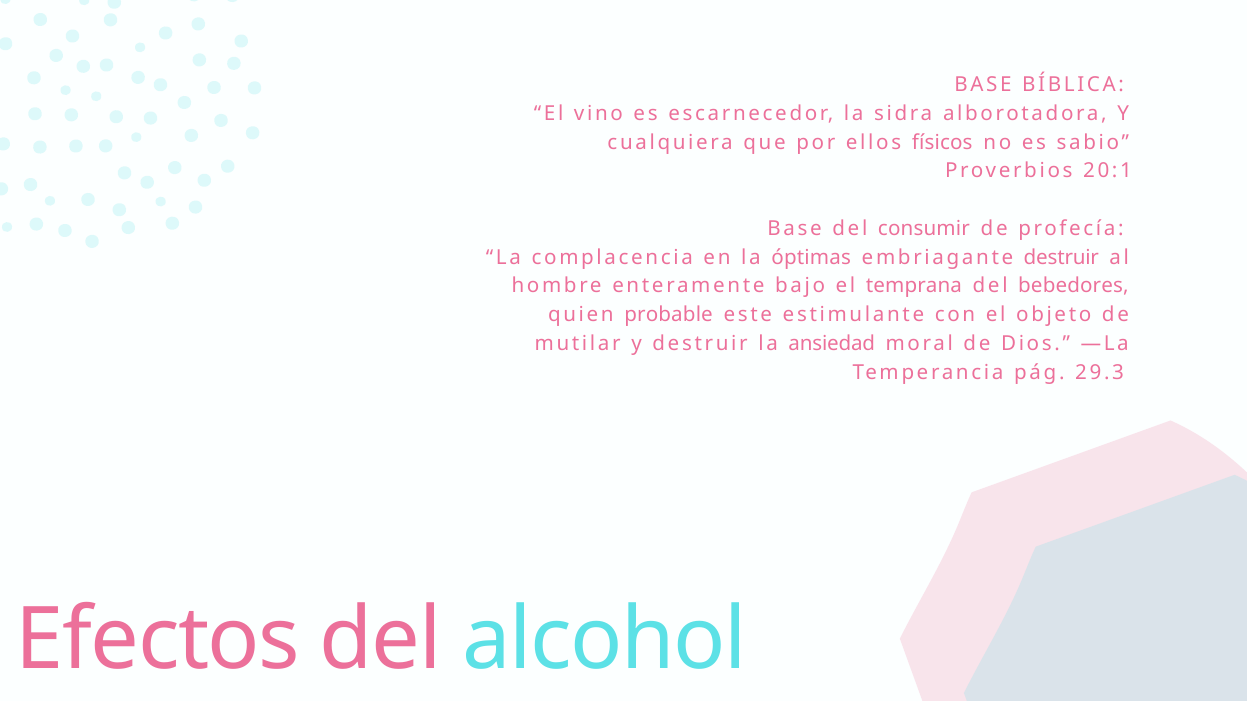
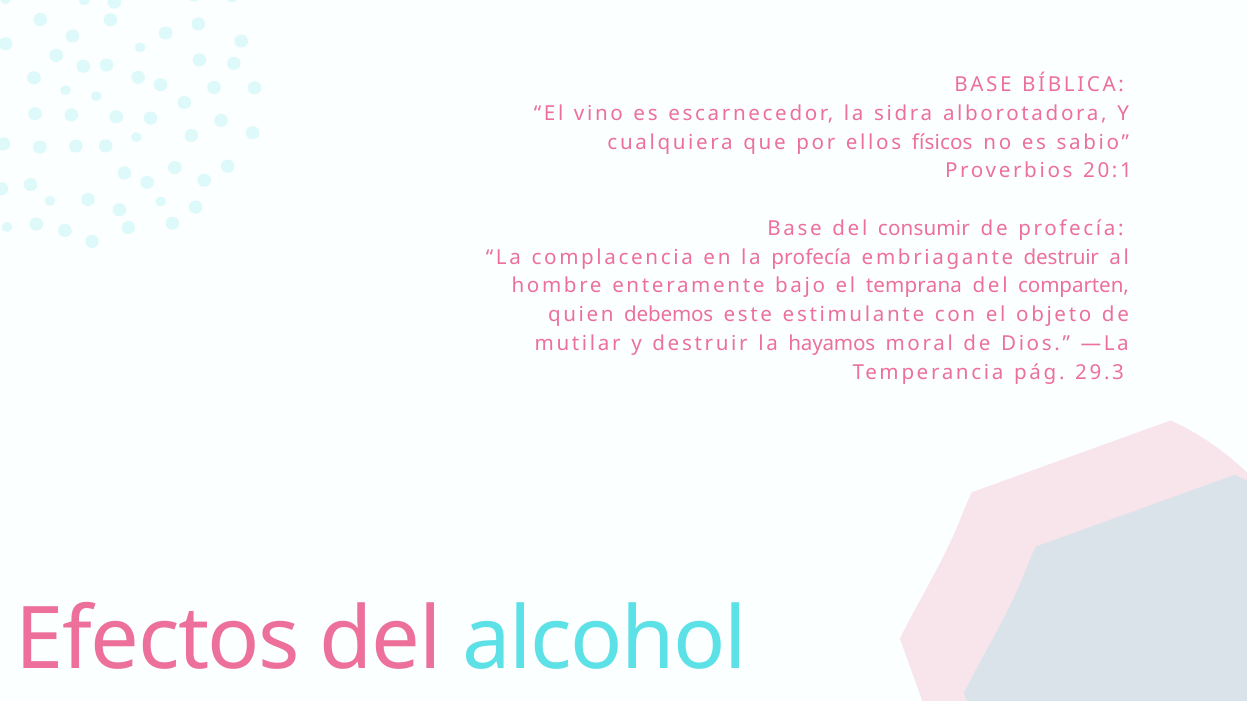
la óptimas: óptimas -> profecía
bebedores: bebedores -> comparten
probable: probable -> debemos
ansiedad: ansiedad -> hayamos
